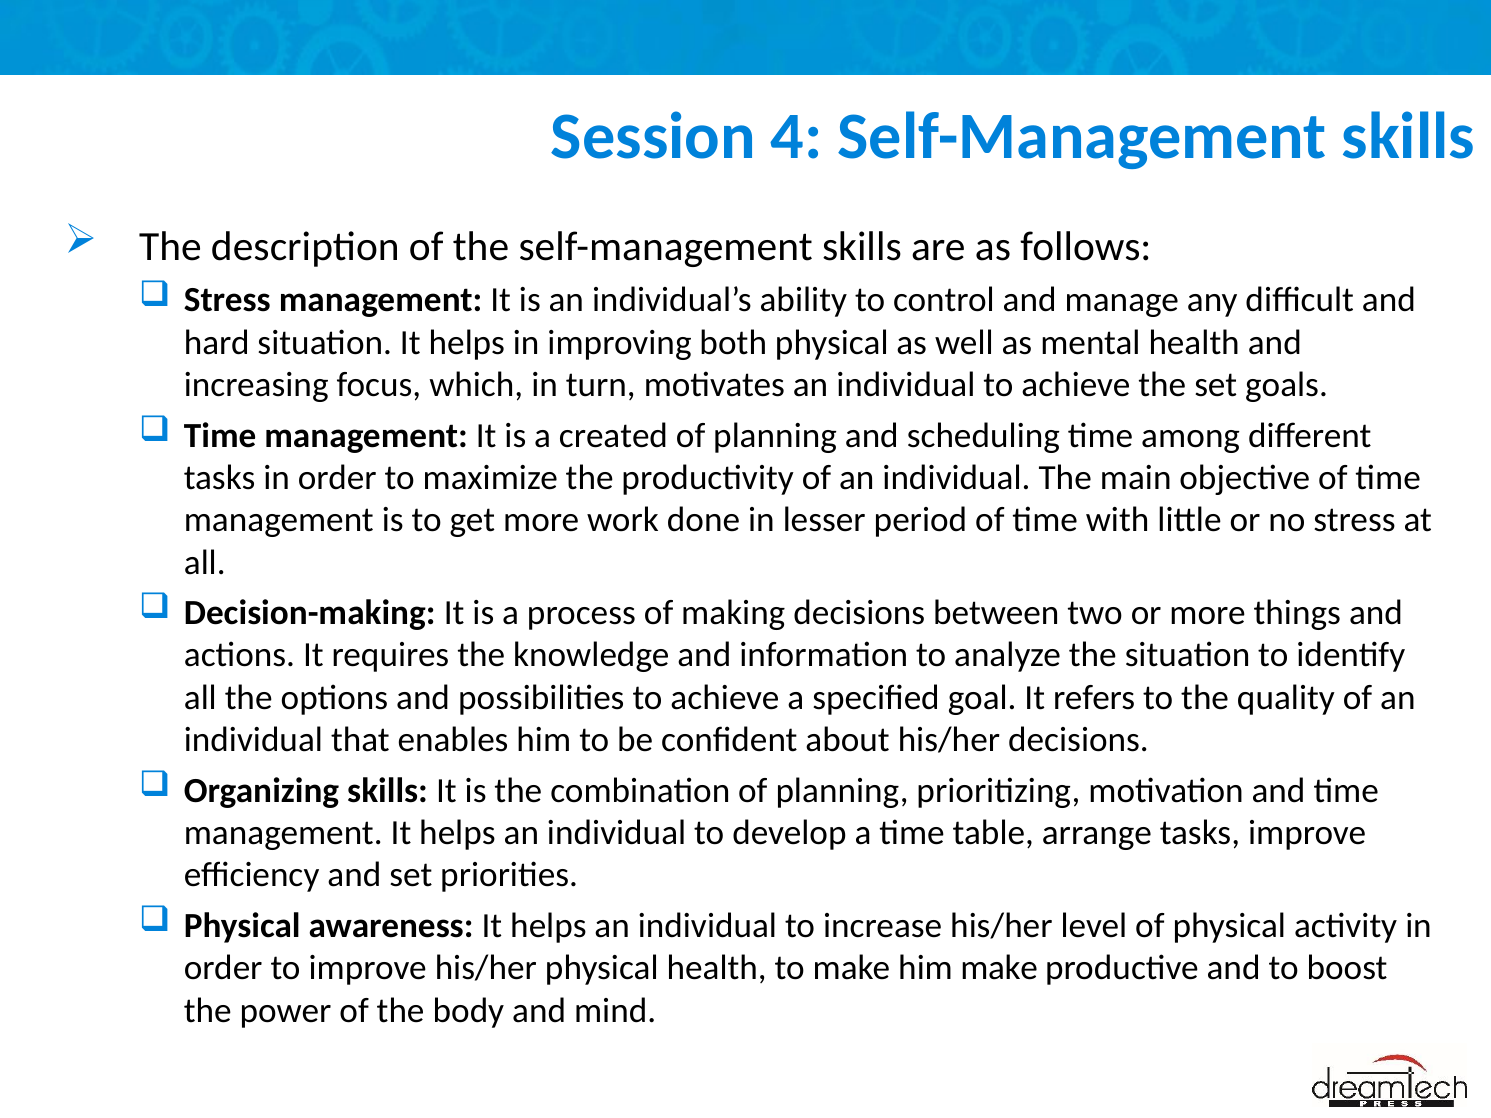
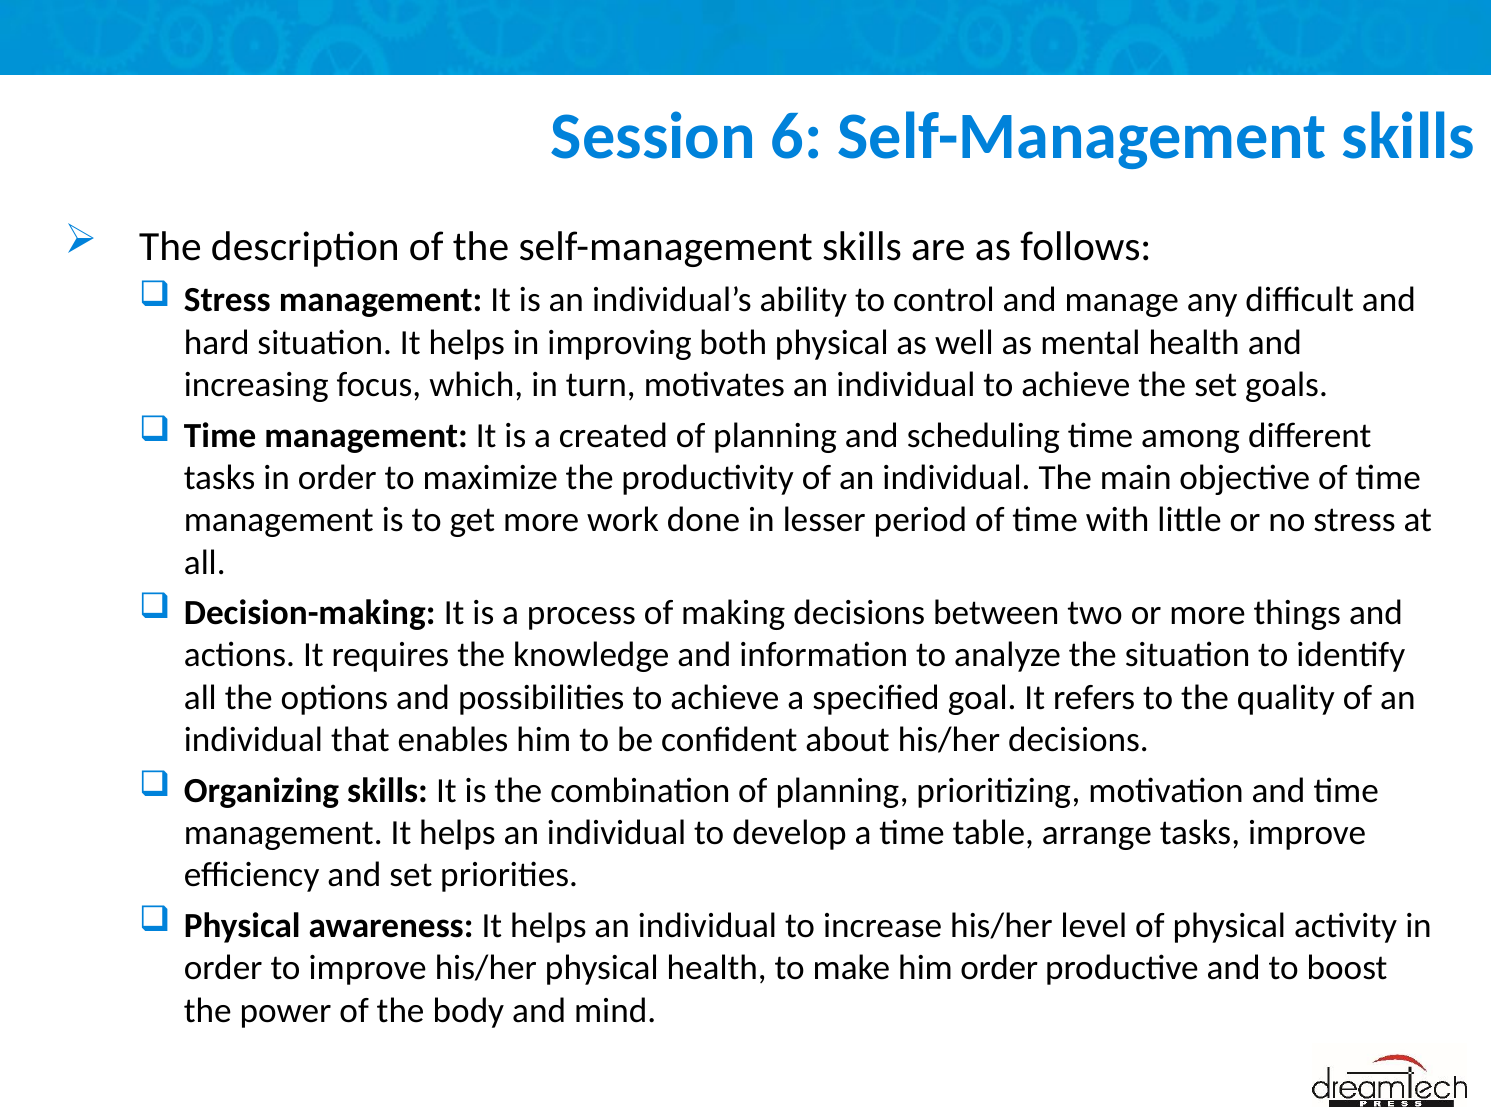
4: 4 -> 6
him make: make -> order
